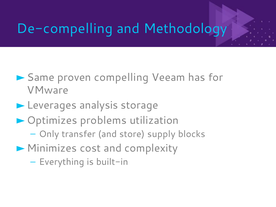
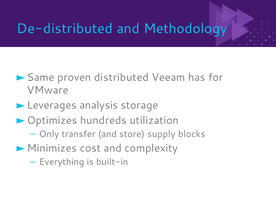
De-compelling: De-compelling -> De-distributed
compelling: compelling -> distributed
problems: problems -> hundreds
